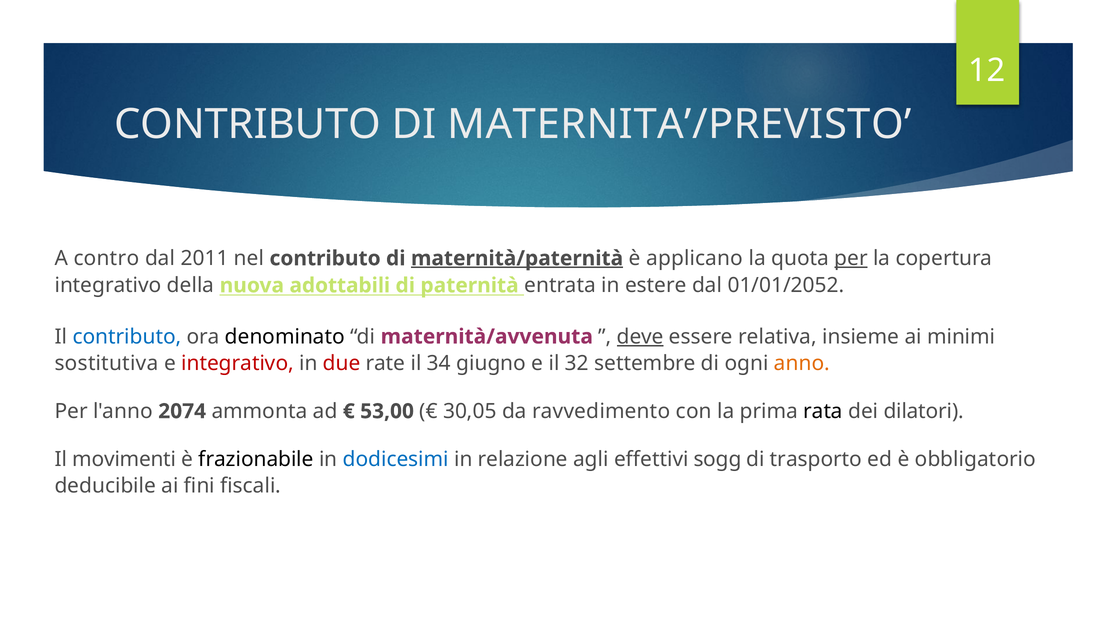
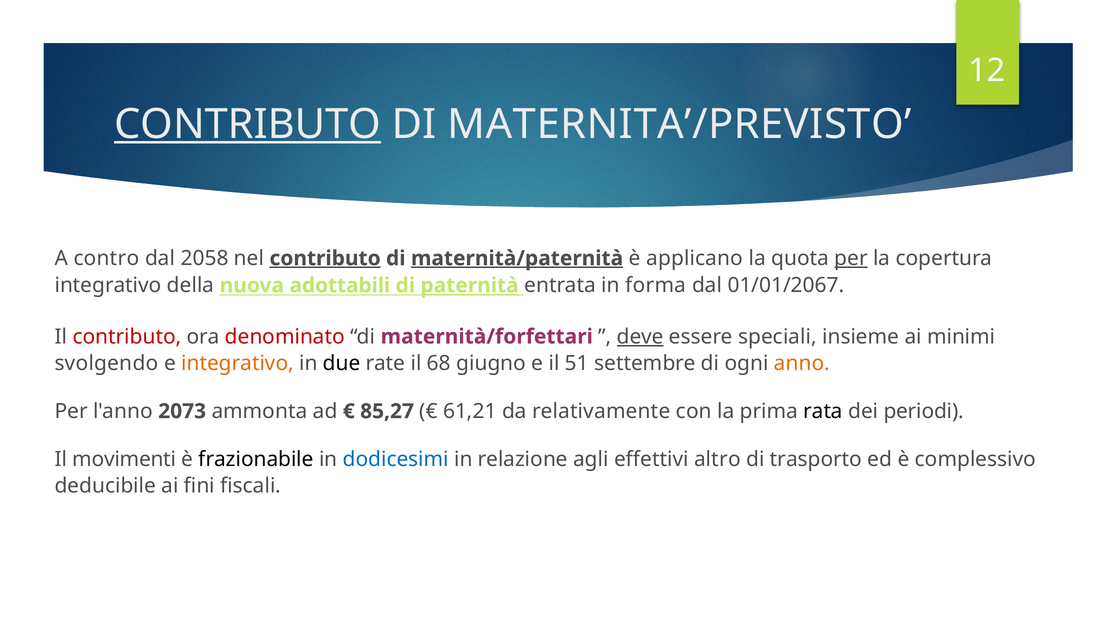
CONTRIBUTO at (248, 125) underline: none -> present
2011: 2011 -> 2058
contributo at (325, 258) underline: none -> present
paternità underline: none -> present
estere: estere -> forma
01/01/2052: 01/01/2052 -> 01/01/2067
contributo at (127, 337) colour: blue -> red
denominato colour: black -> red
maternità/avvenuta: maternità/avvenuta -> maternità/forfettari
relativa: relativa -> speciali
sostitutiva: sostitutiva -> svolgendo
integrativo at (238, 364) colour: red -> orange
due colour: red -> black
34: 34 -> 68
32: 32 -> 51
2074: 2074 -> 2073
53,00: 53,00 -> 85,27
30,05: 30,05 -> 61,21
ravvedimento: ravvedimento -> relativamente
dilatori: dilatori -> periodi
sogg: sogg -> altro
obbligatorio: obbligatorio -> complessivo
